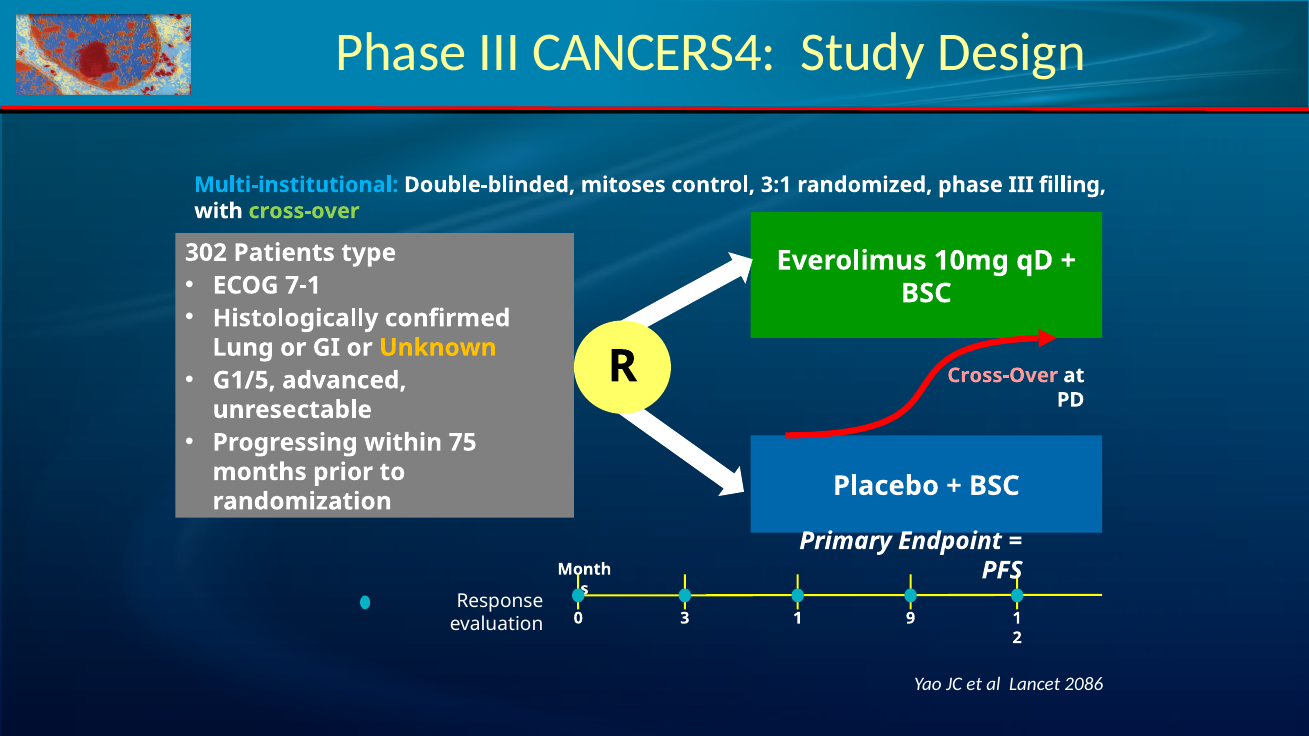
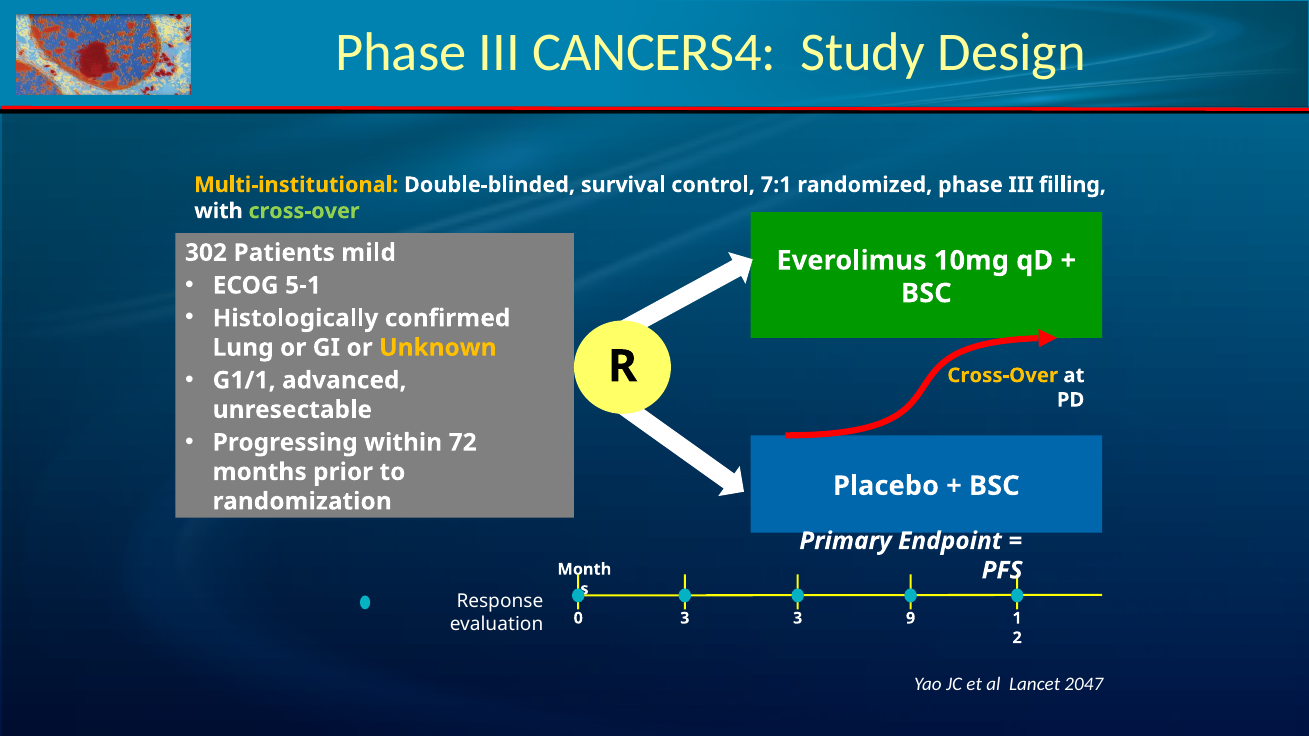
Multi-institutional colour: light blue -> yellow
mitoses: mitoses -> survival
3:1: 3:1 -> 7:1
type: type -> mild
7-1: 7-1 -> 5-1
G1/5: G1/5 -> G1/1
Cross-Over at (1003, 376) colour: pink -> yellow
75: 75 -> 72
3 1: 1 -> 3
2086: 2086 -> 2047
